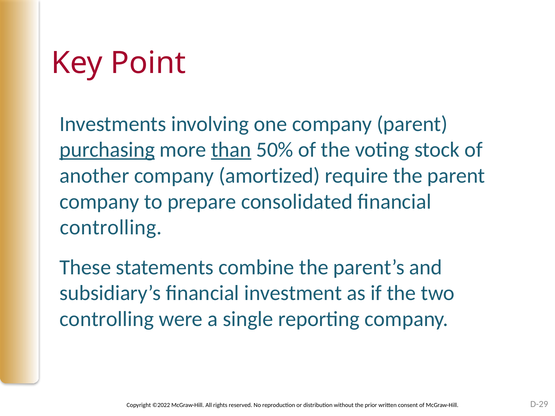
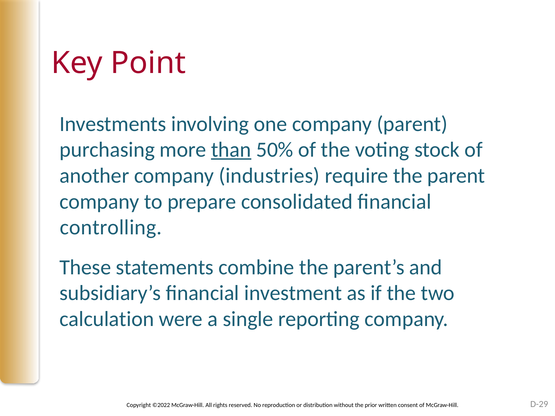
purchasing underline: present -> none
amortized: amortized -> industries
controlling at (107, 319): controlling -> calculation
